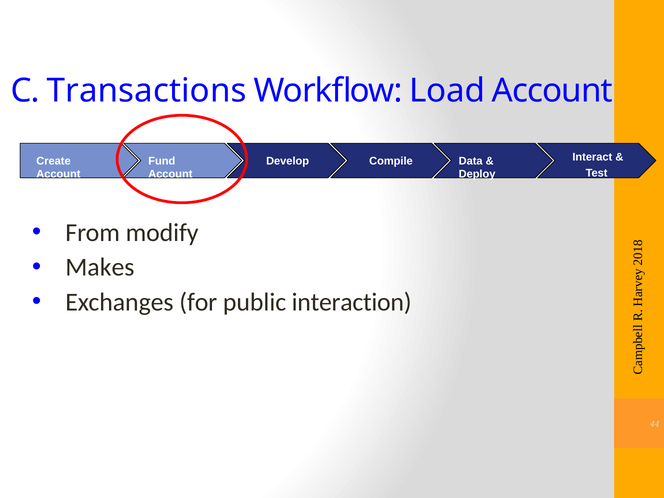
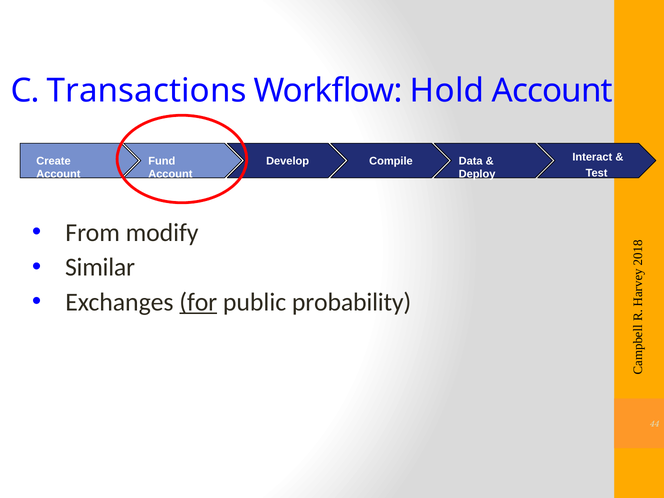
Load: Load -> Hold
Makes: Makes -> Similar
for underline: none -> present
interaction: interaction -> probability
